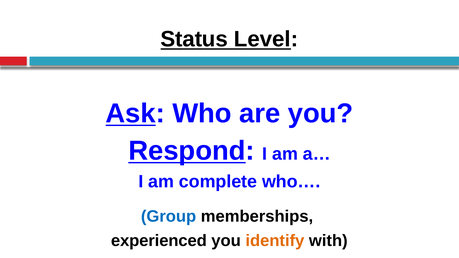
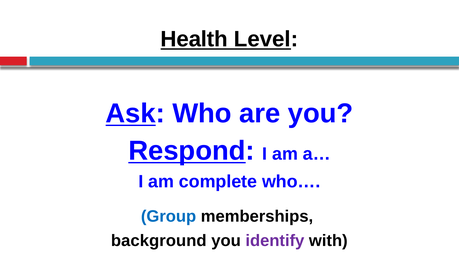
Status: Status -> Health
experienced: experienced -> background
identify colour: orange -> purple
